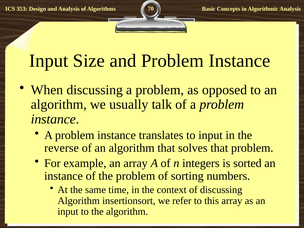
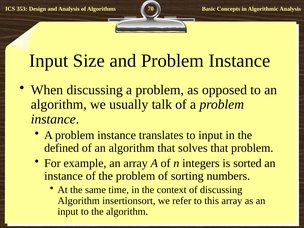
reverse: reverse -> defined
